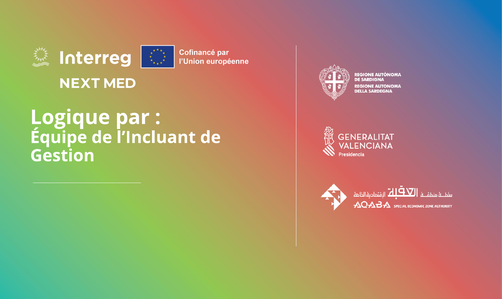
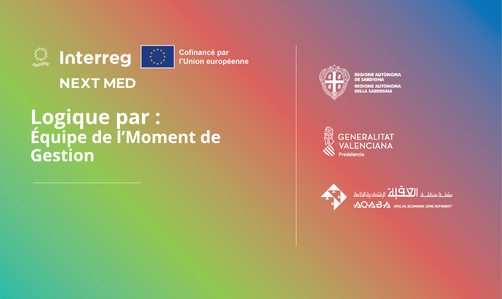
l’Incluant: l’Incluant -> l’Moment
